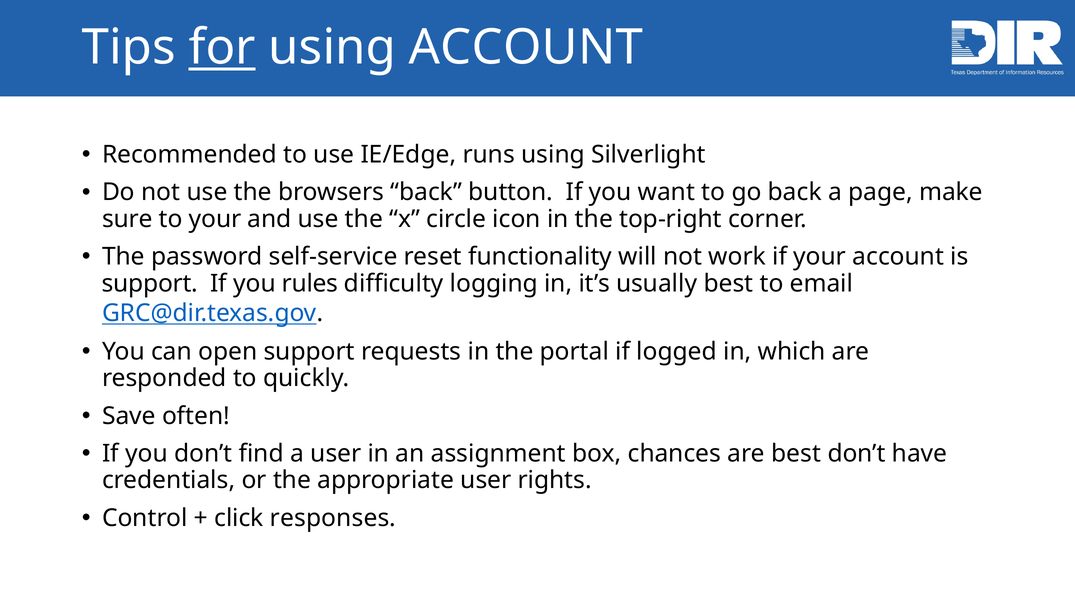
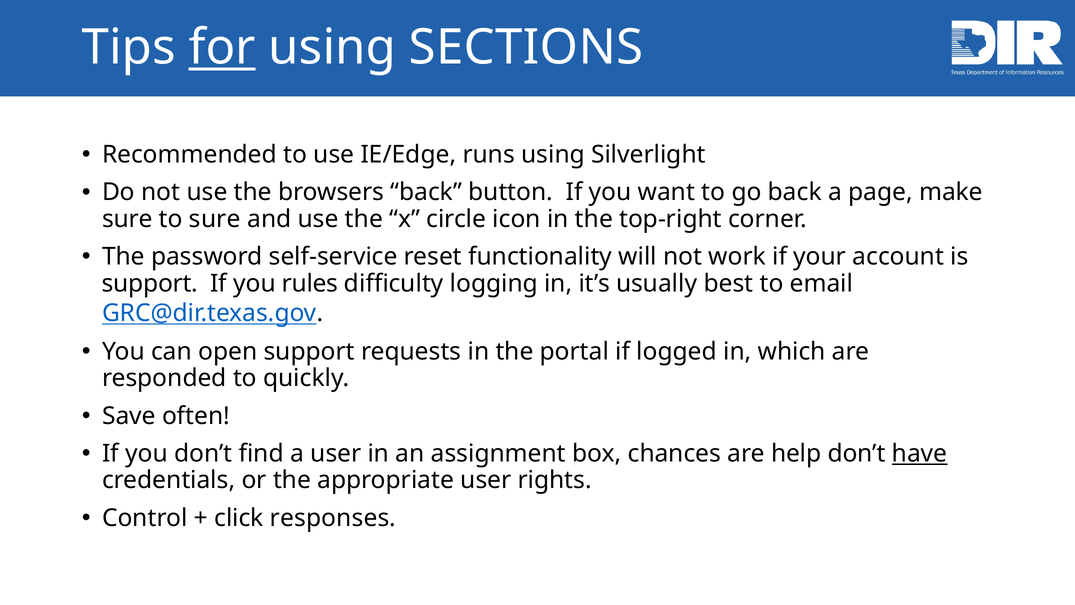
using ACCOUNT: ACCOUNT -> SECTIONS
to your: your -> sure
are best: best -> help
have underline: none -> present
